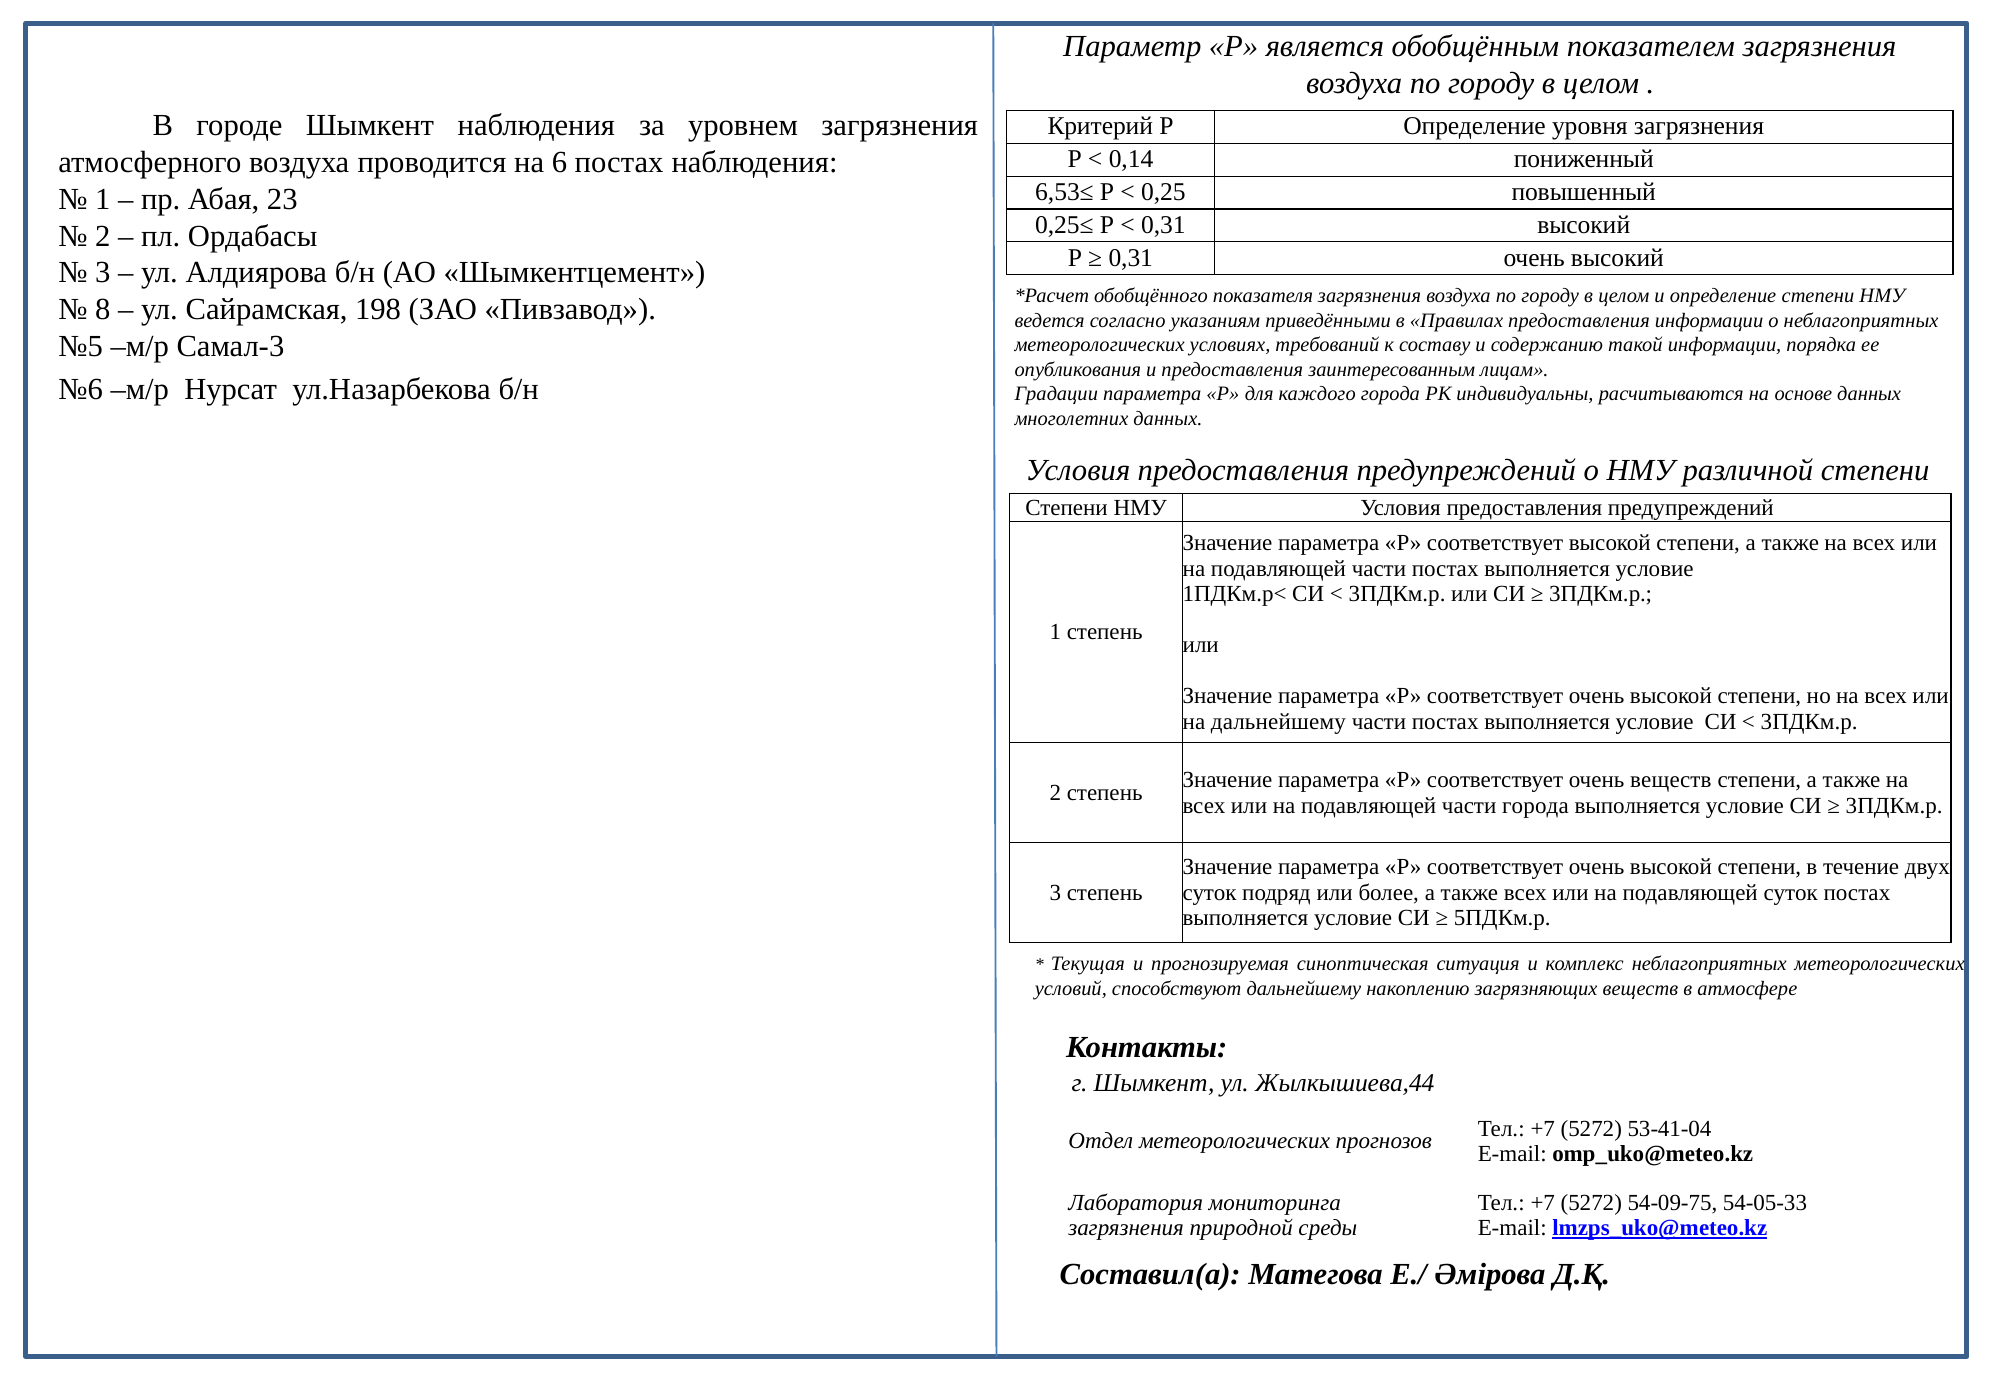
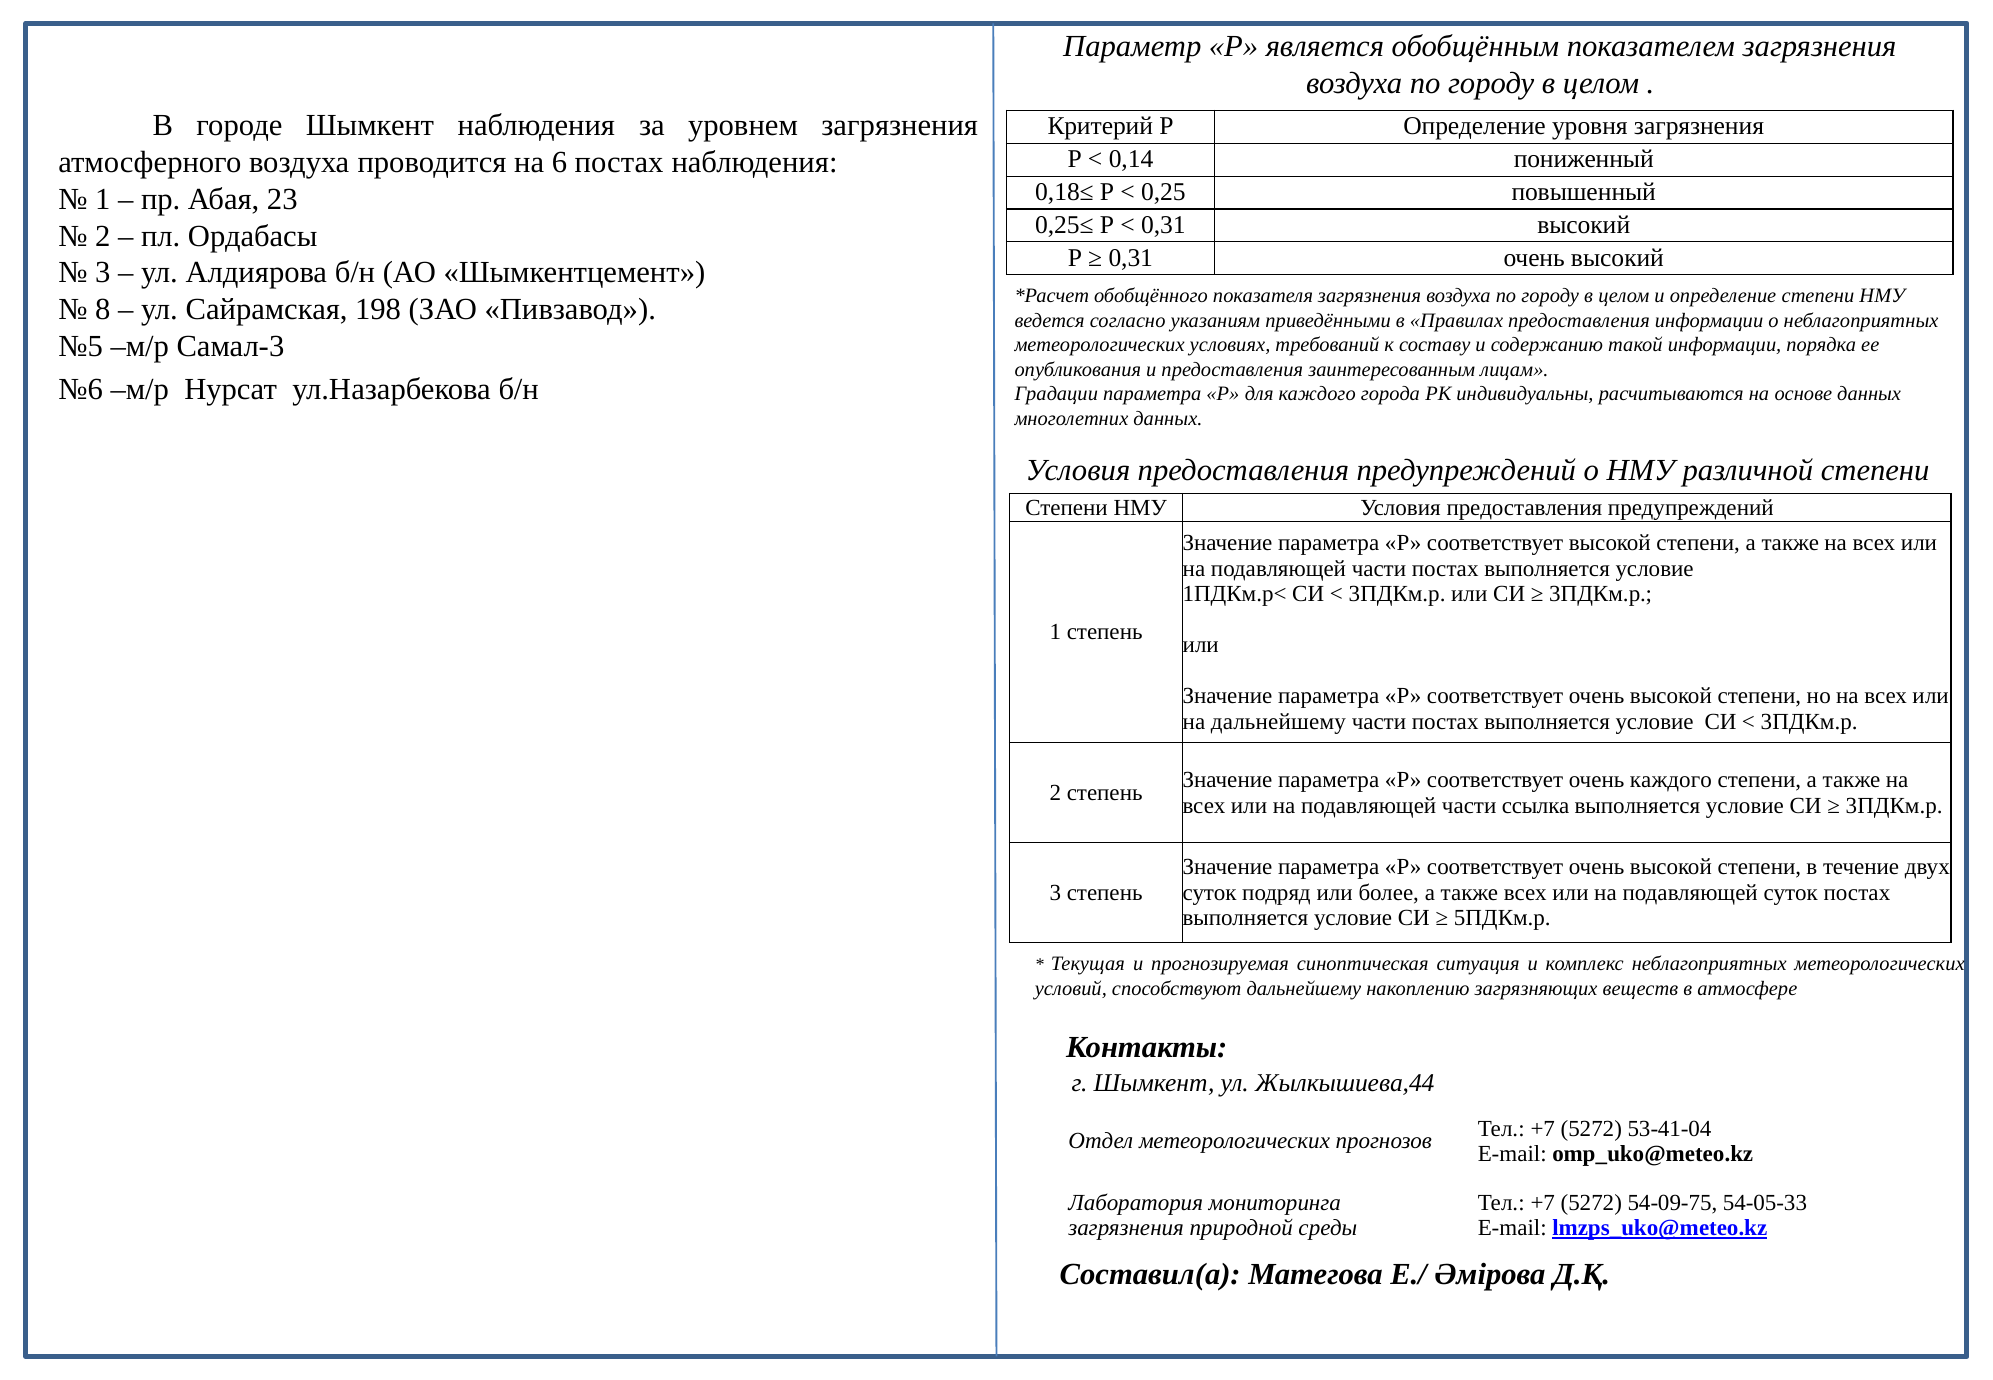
6,53≤: 6,53≤ -> 0,18≤
очень веществ: веществ -> каждого
части города: города -> ссылка
